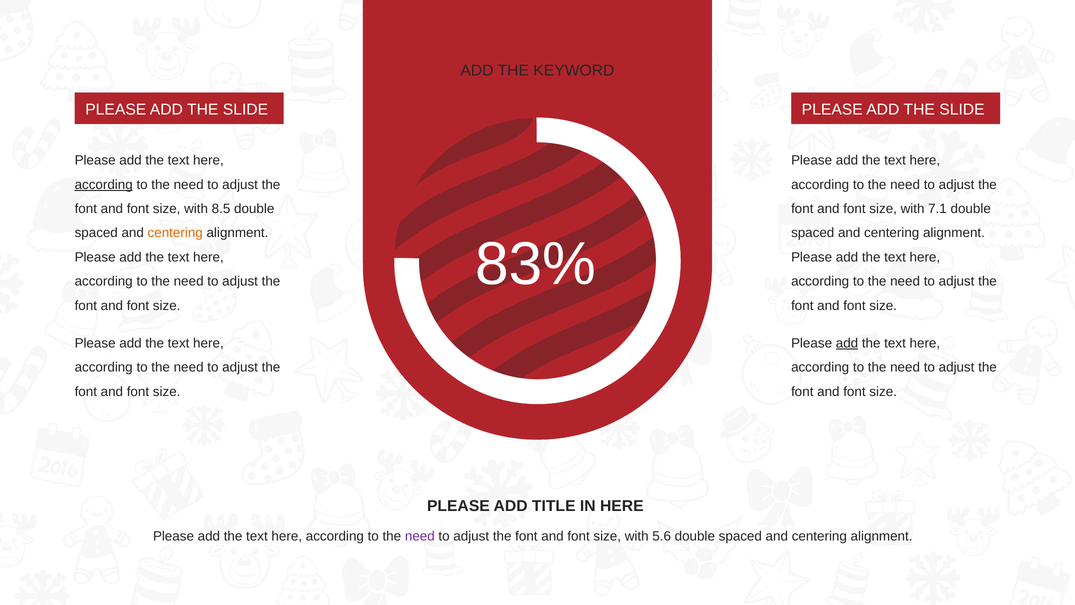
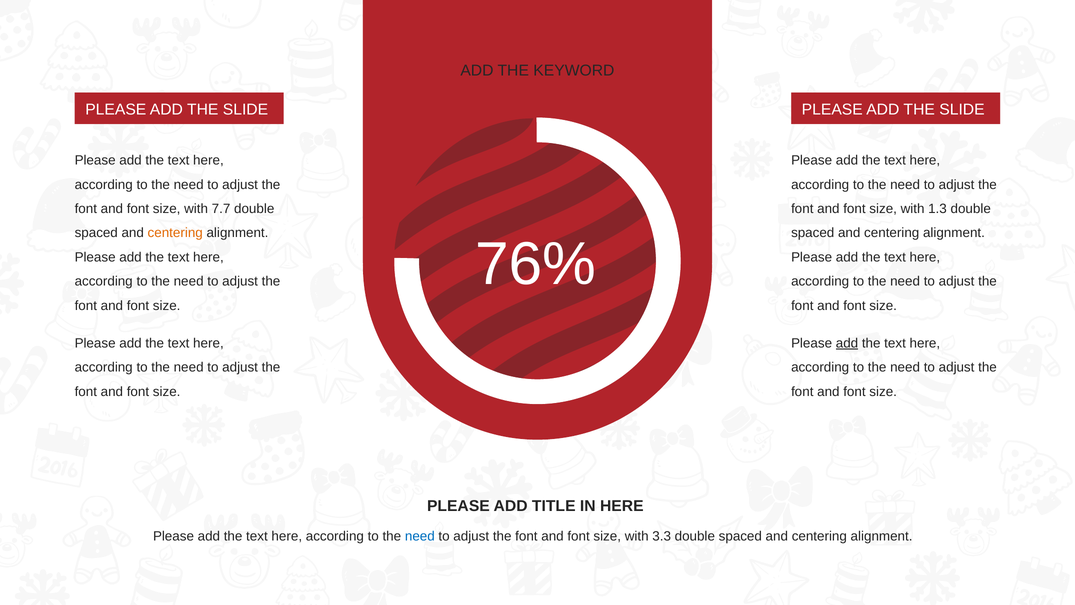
according at (104, 185) underline: present -> none
8.5: 8.5 -> 7.7
7.1: 7.1 -> 1.3
83%: 83% -> 76%
need at (420, 536) colour: purple -> blue
5.6: 5.6 -> 3.3
